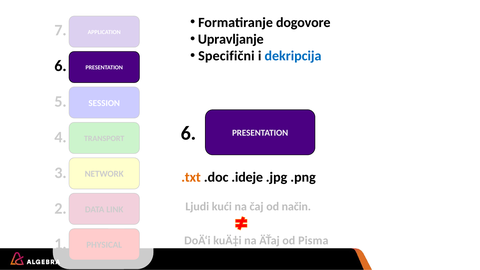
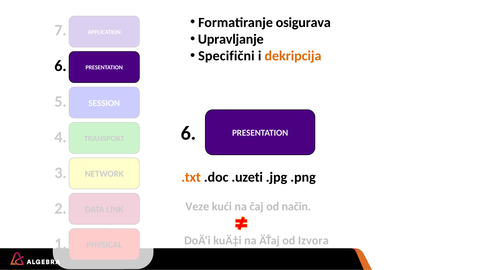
dogovore: dogovore -> osigurava
dekripcija colour: blue -> orange
.ideje: .ideje -> .uzeti
Ljudi: Ljudi -> Veze
Pisma: Pisma -> Izvora
